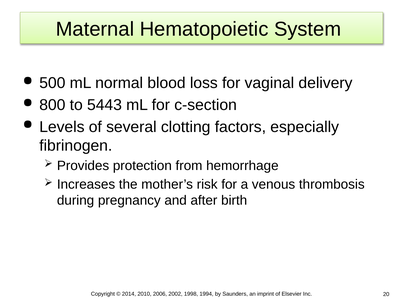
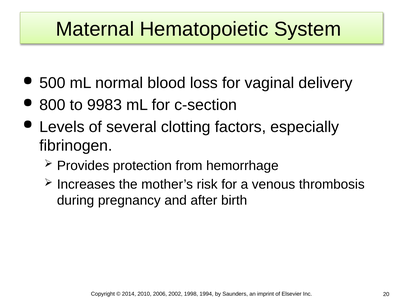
5443: 5443 -> 9983
